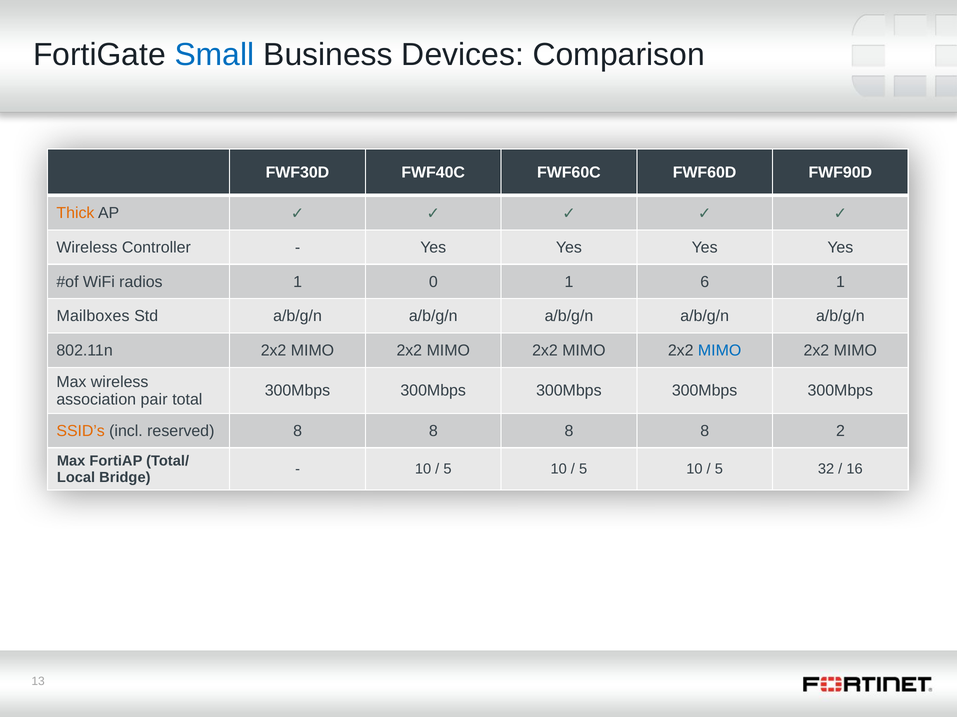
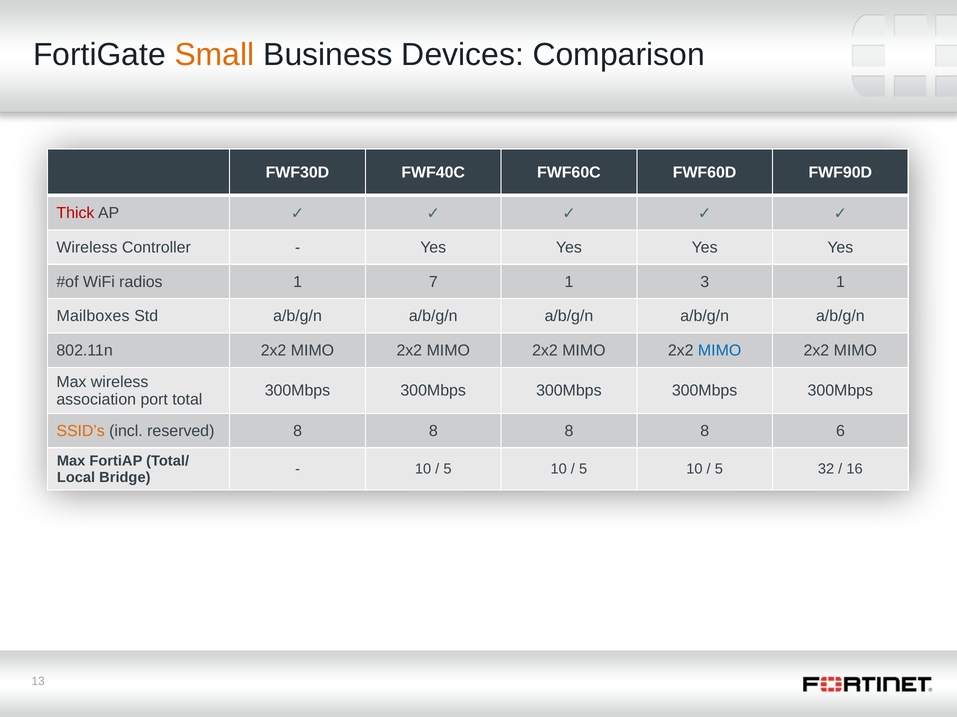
Small colour: blue -> orange
Thick colour: orange -> red
0: 0 -> 7
6: 6 -> 3
pair: pair -> port
2: 2 -> 6
